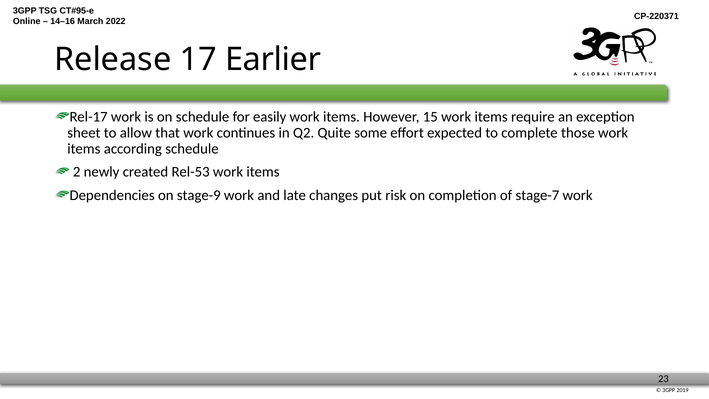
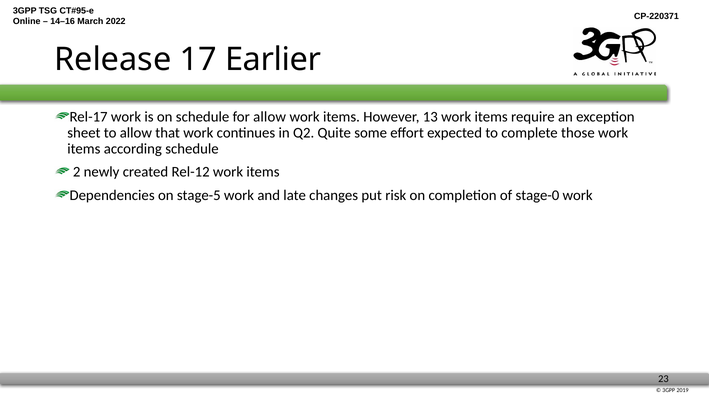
for easily: easily -> allow
15: 15 -> 13
Rel-53: Rel-53 -> Rel-12
stage-9: stage-9 -> stage-5
stage-7: stage-7 -> stage-0
